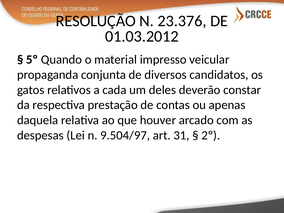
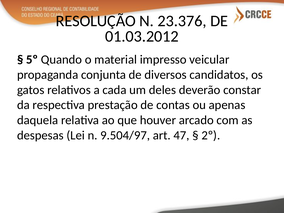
31: 31 -> 47
